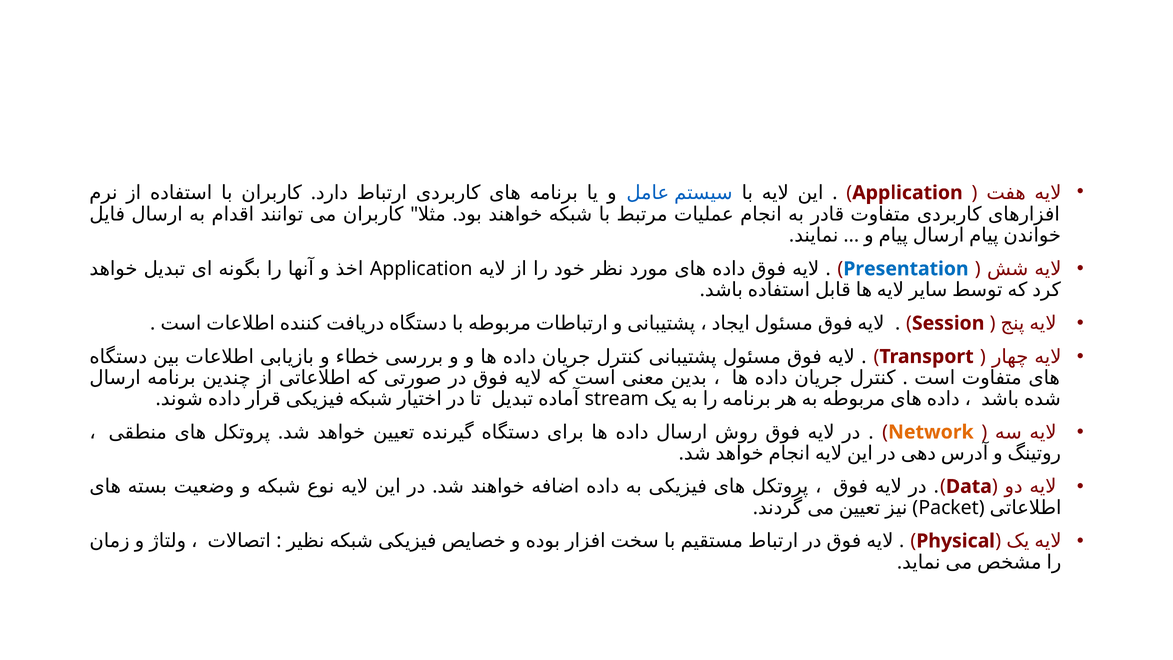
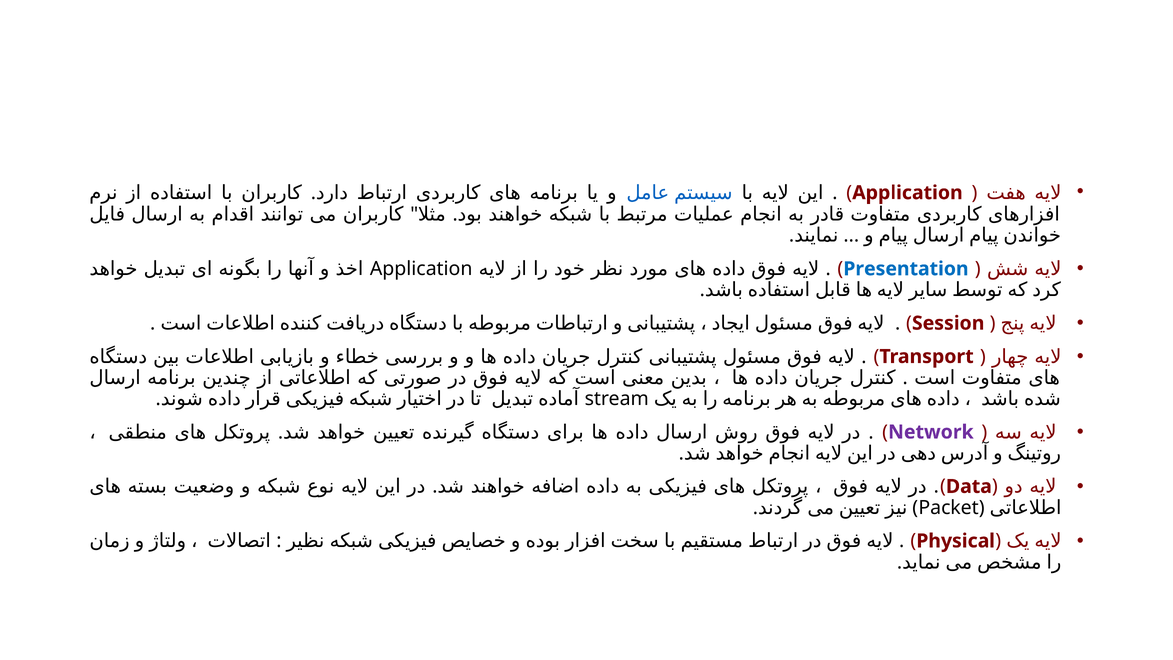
Network colour: orange -> purple
